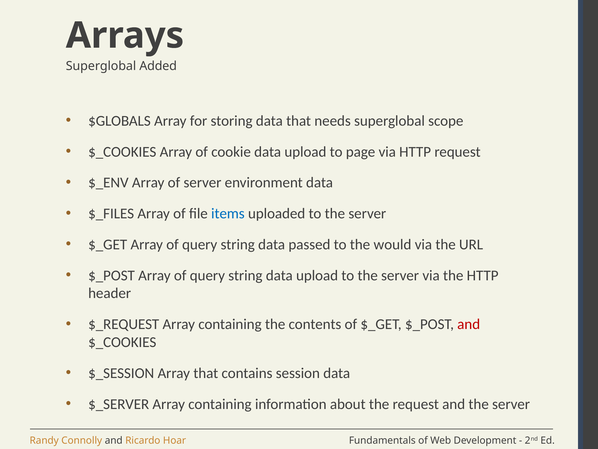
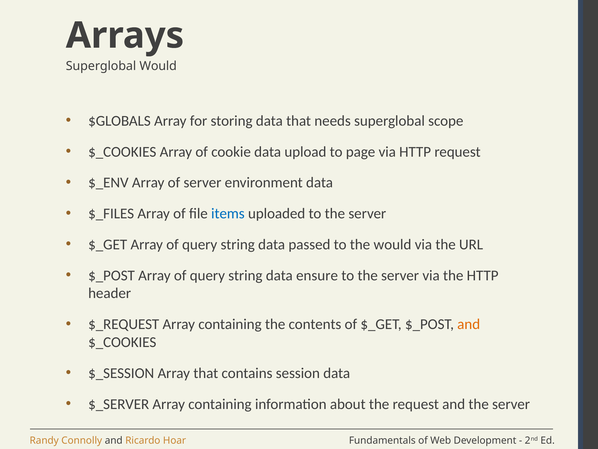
Superglobal Added: Added -> Would
string data upload: upload -> ensure
and at (469, 324) colour: red -> orange
